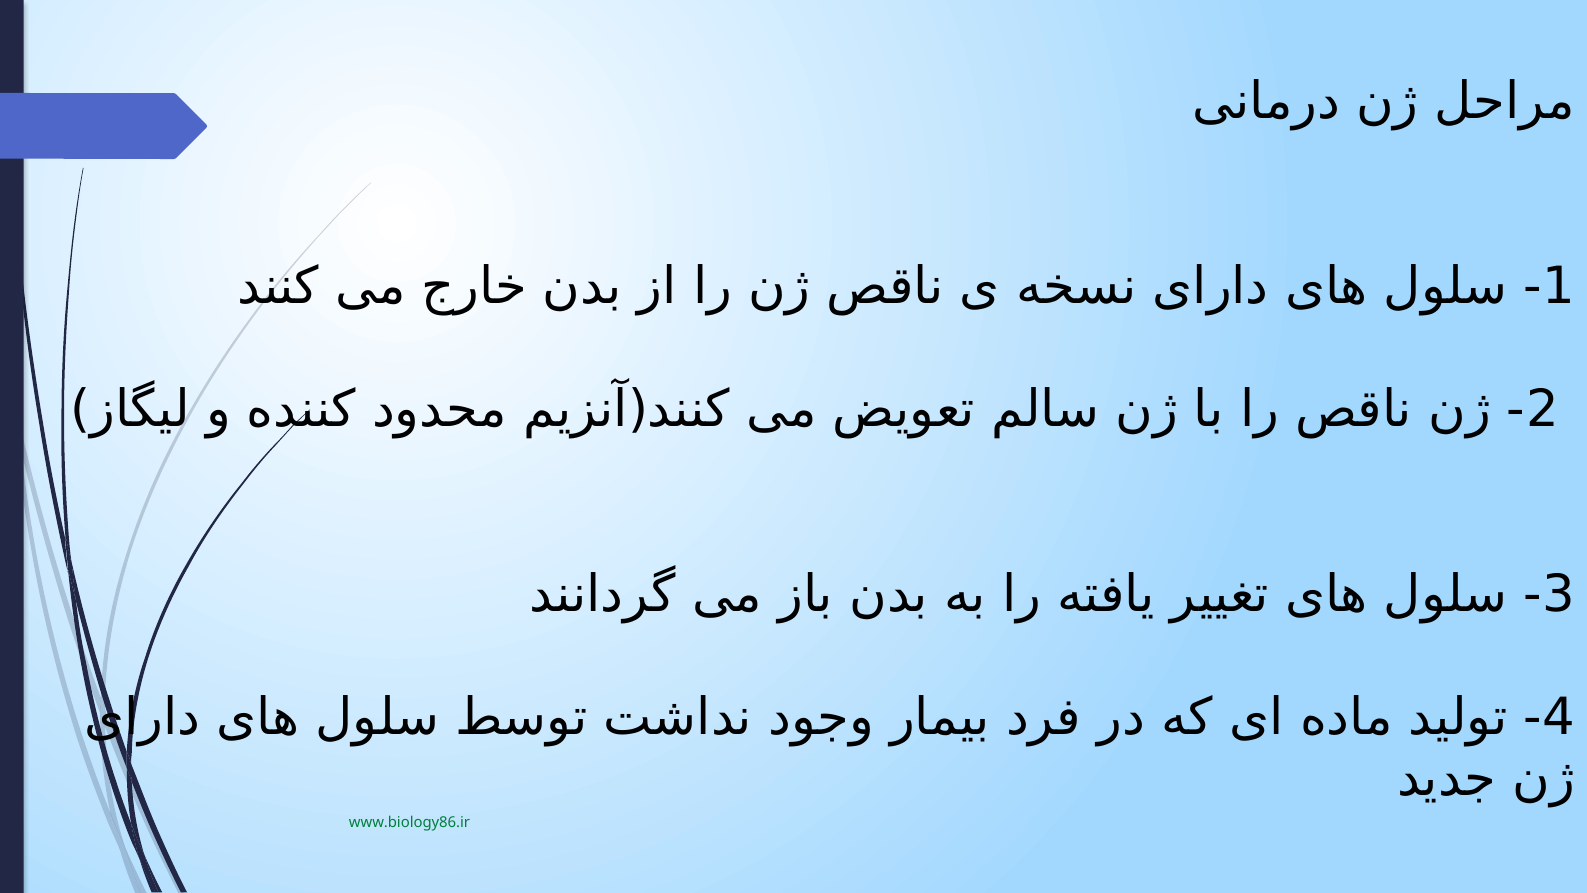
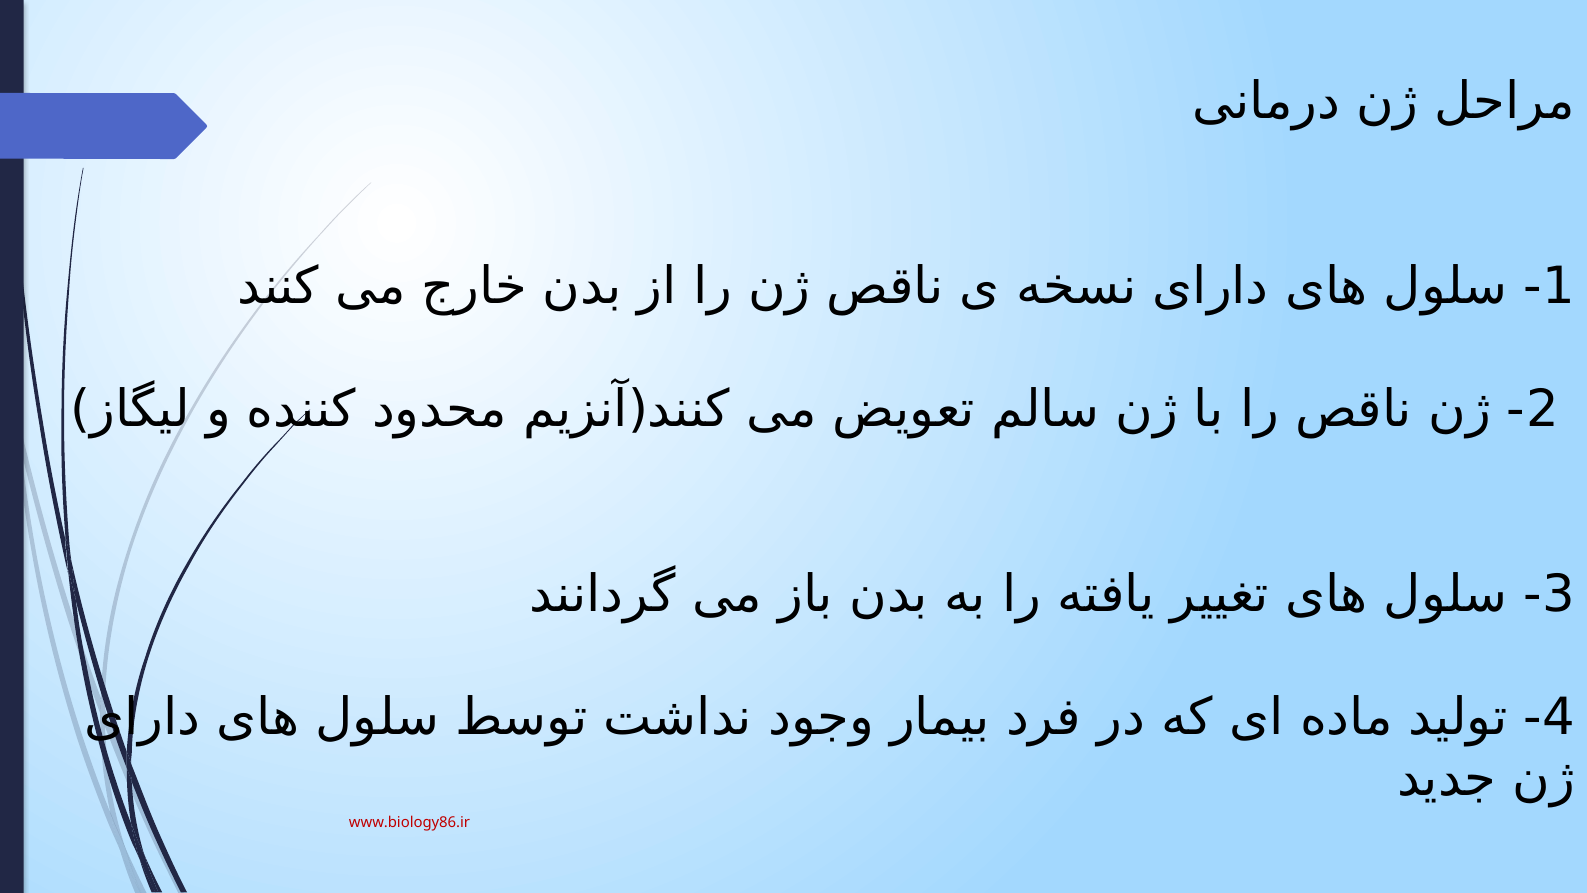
www.biology86.ir colour: green -> red
